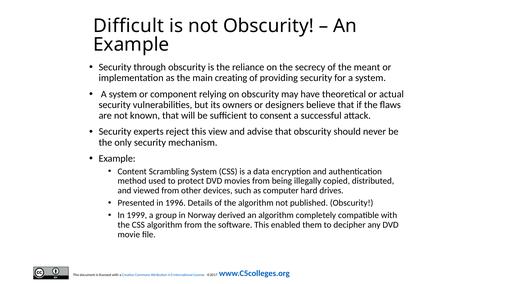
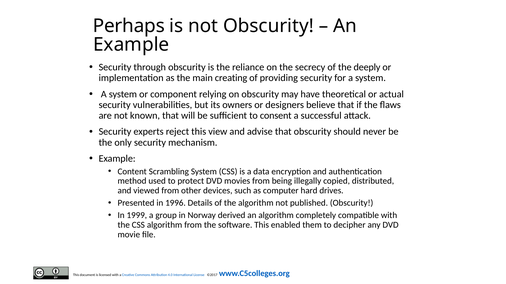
Difficult: Difficult -> Perhaps
meant: meant -> deeply
